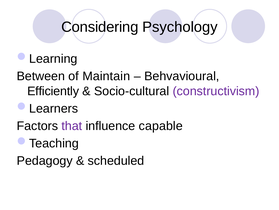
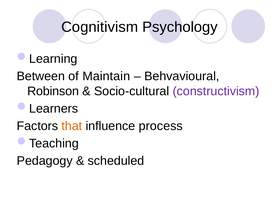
Considering: Considering -> Cognitivism
Efficiently: Efficiently -> Robinson
that colour: purple -> orange
capable: capable -> process
